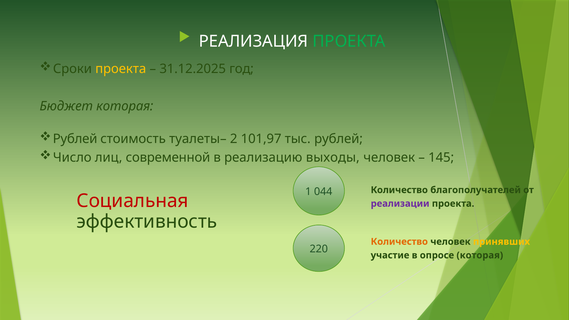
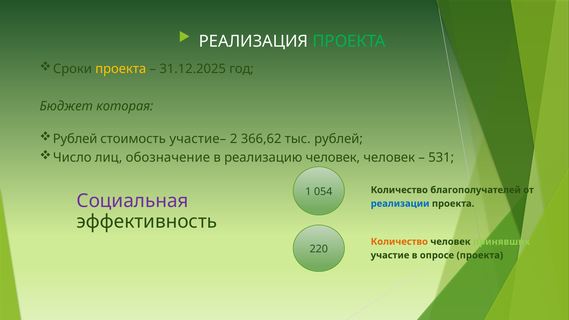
туалеты–: туалеты– -> участие–
101,97: 101,97 -> 366,62
современной: современной -> обозначение
реализацию выходы: выходы -> человек
145: 145 -> 531
044: 044 -> 054
Социальная colour: red -> purple
реализации colour: purple -> blue
принявших colour: yellow -> light green
опросе которая: которая -> проекта
